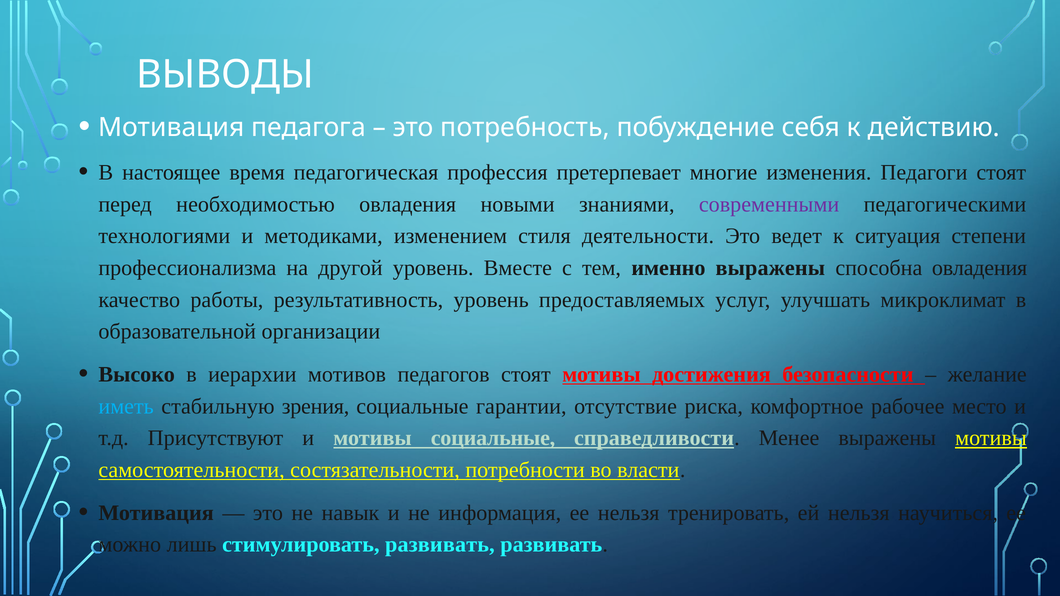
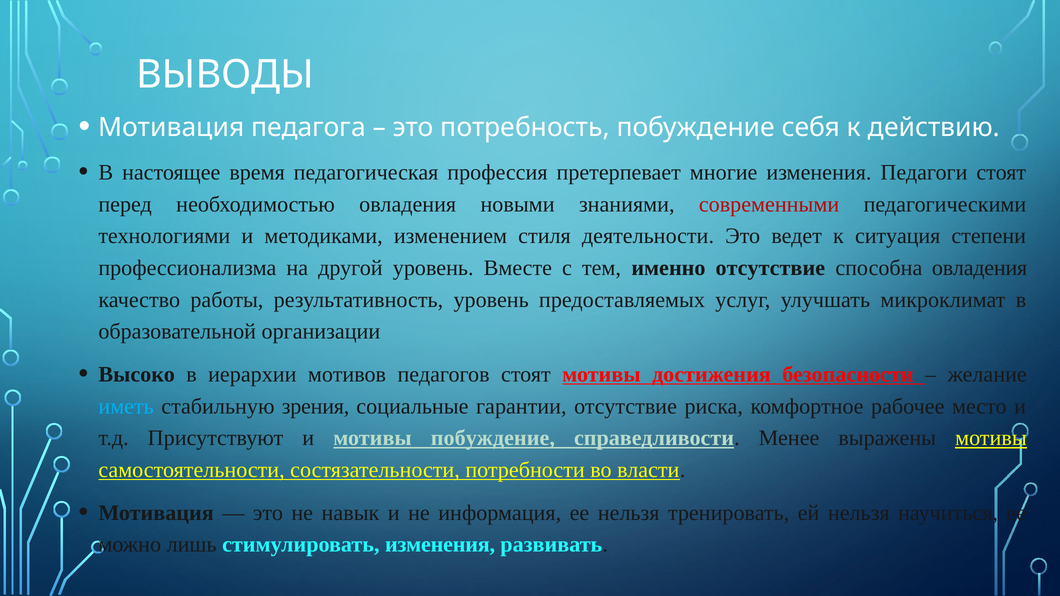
современными colour: purple -> red
именно выражены: выражены -> отсутствие
мотивы социальные: социальные -> побуждение
стимулировать развивать: развивать -> изменения
